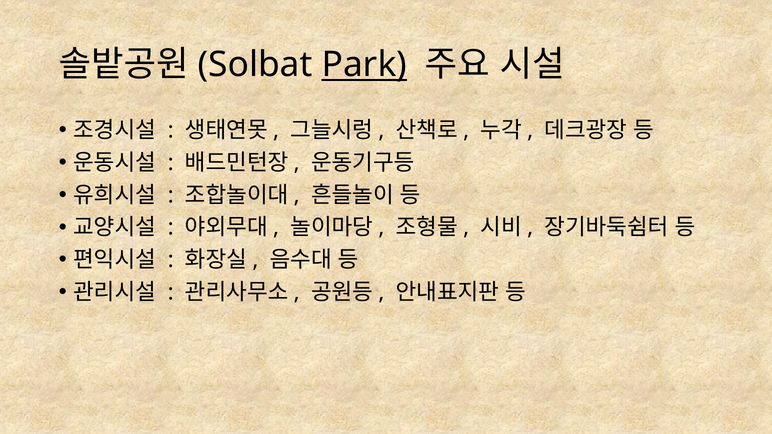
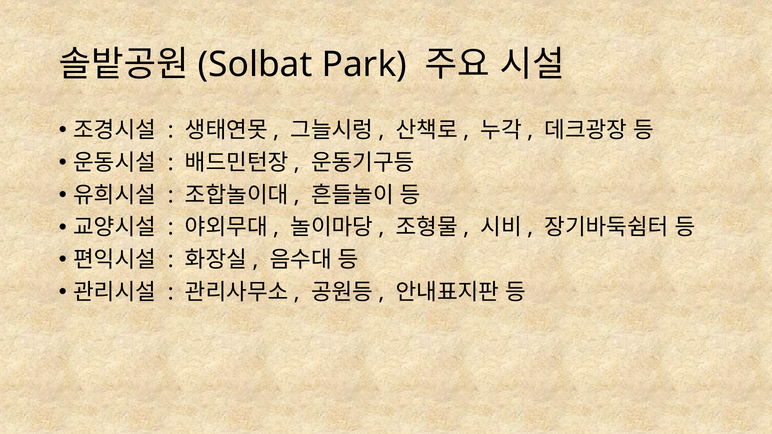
Park underline: present -> none
